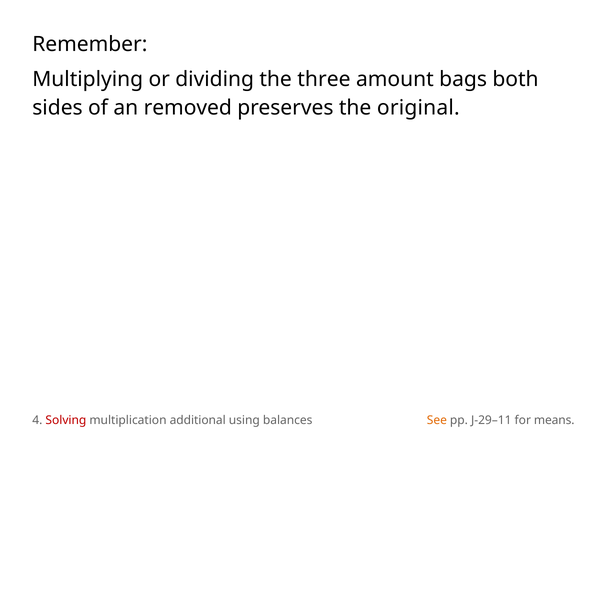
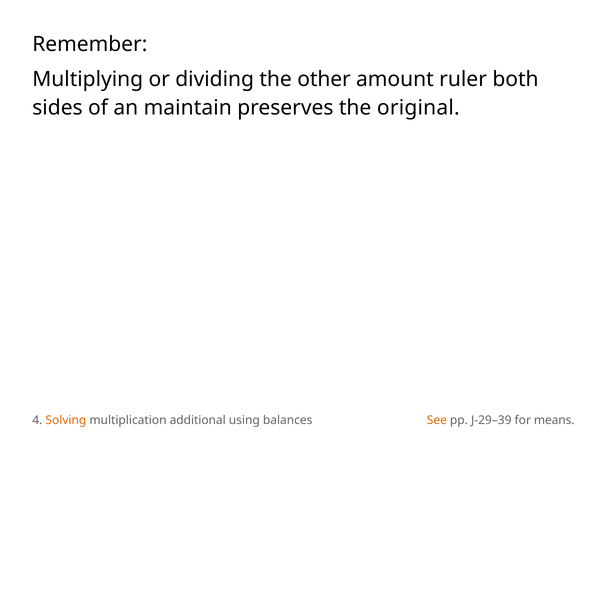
three: three -> other
bags: bags -> ruler
removed: removed -> maintain
Solving colour: red -> orange
J-29–11: J-29–11 -> J-29–39
